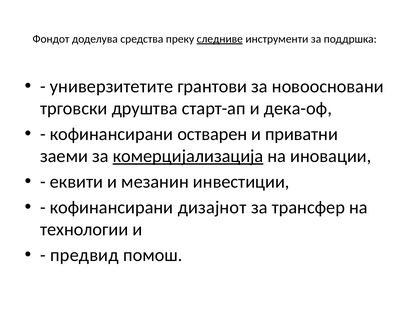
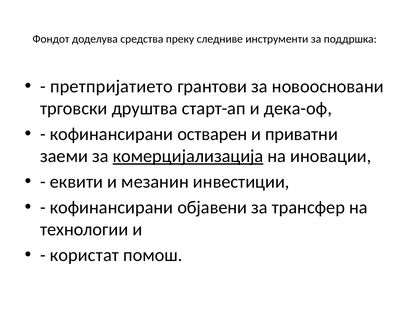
следниве underline: present -> none
универзитетите: универзитетите -> претпријатието
дизајнот: дизајнот -> објавени
предвид: предвид -> користат
